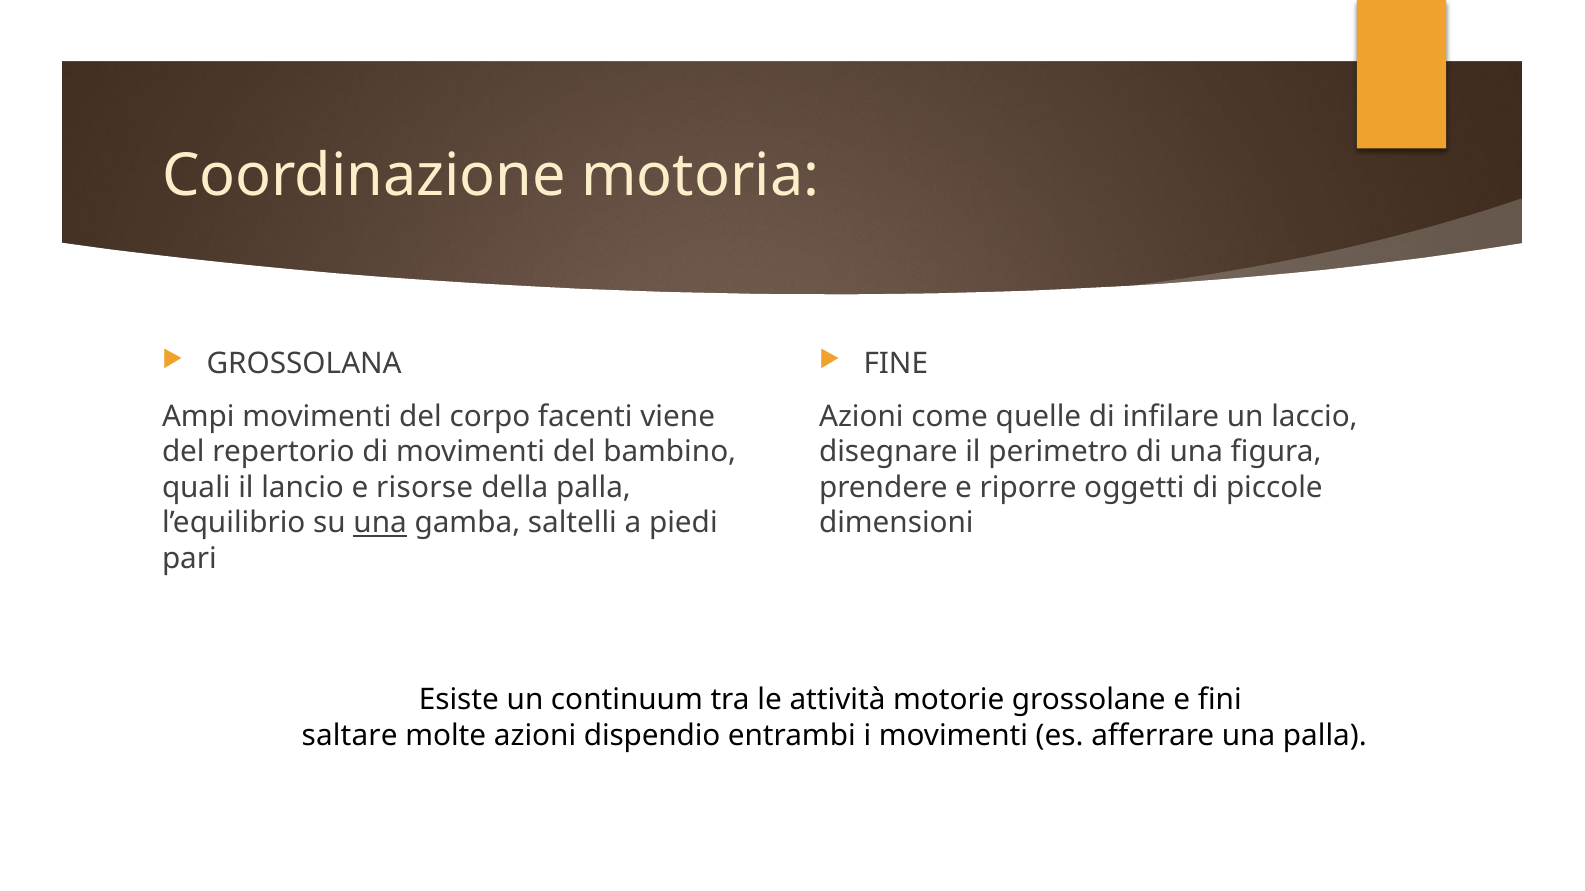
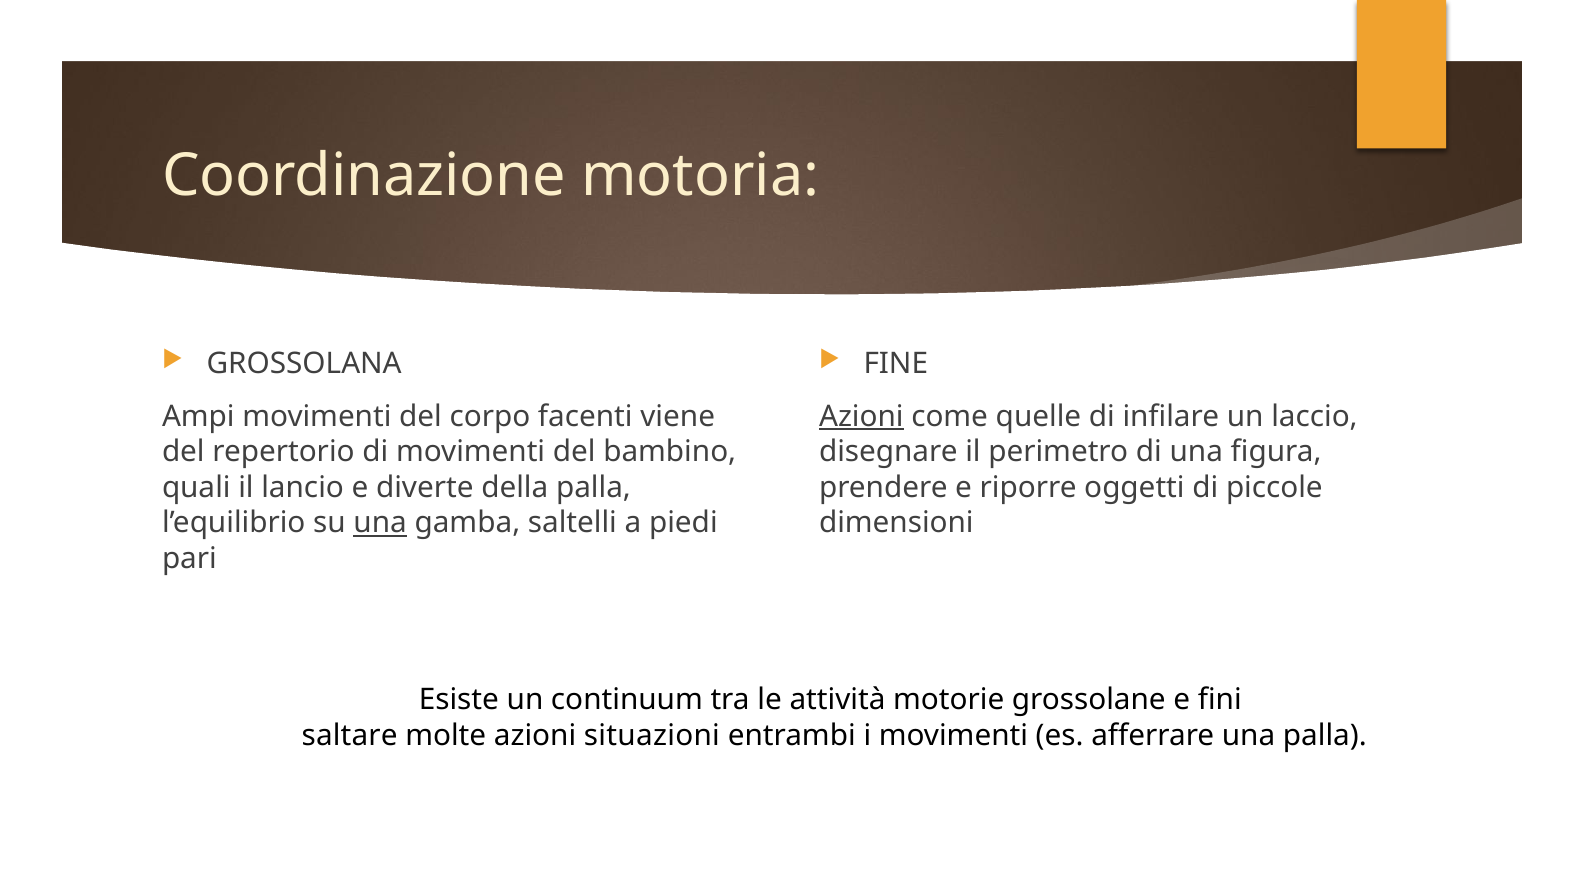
Azioni at (861, 417) underline: none -> present
risorse: risorse -> diverte
dispendio: dispendio -> situazioni
